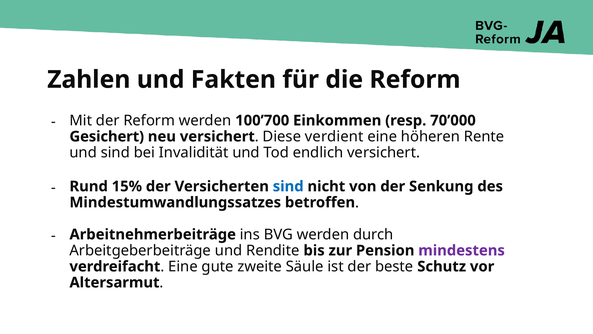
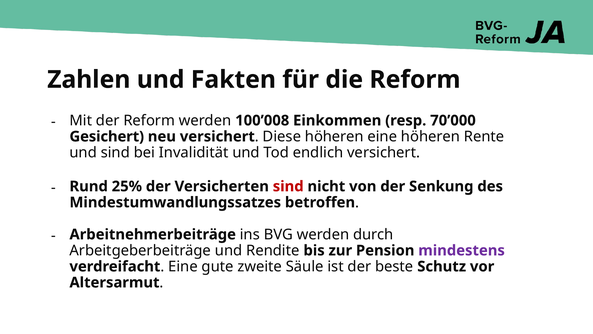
100’700: 100’700 -> 100’008
Diese verdient: verdient -> höheren
15%: 15% -> 25%
sind at (288, 186) colour: blue -> red
